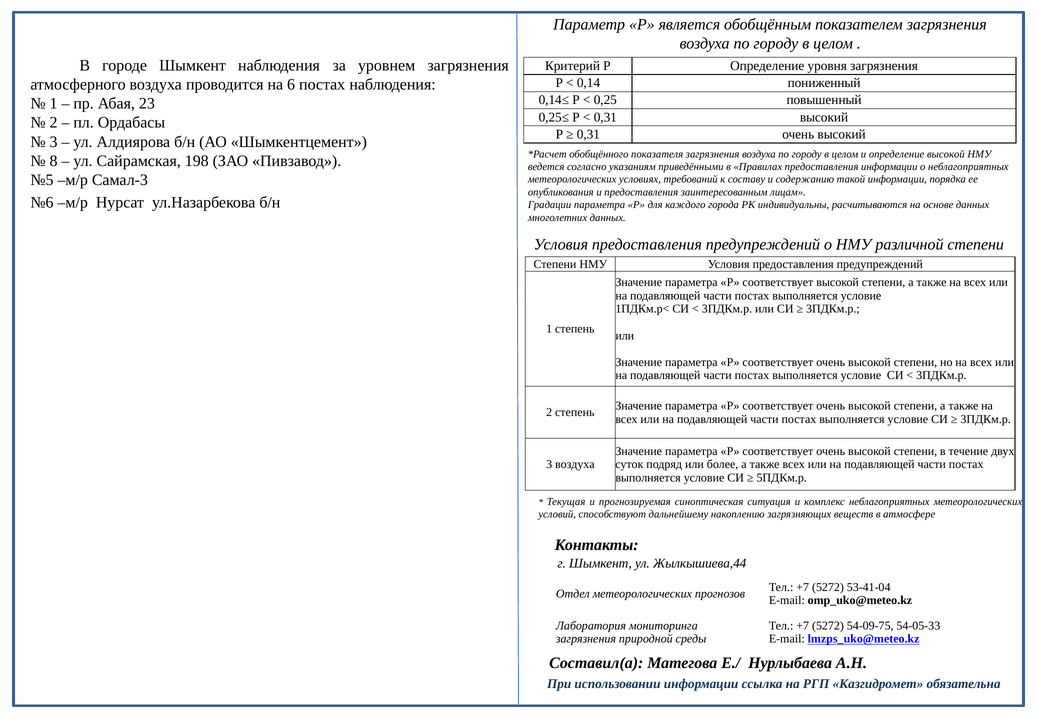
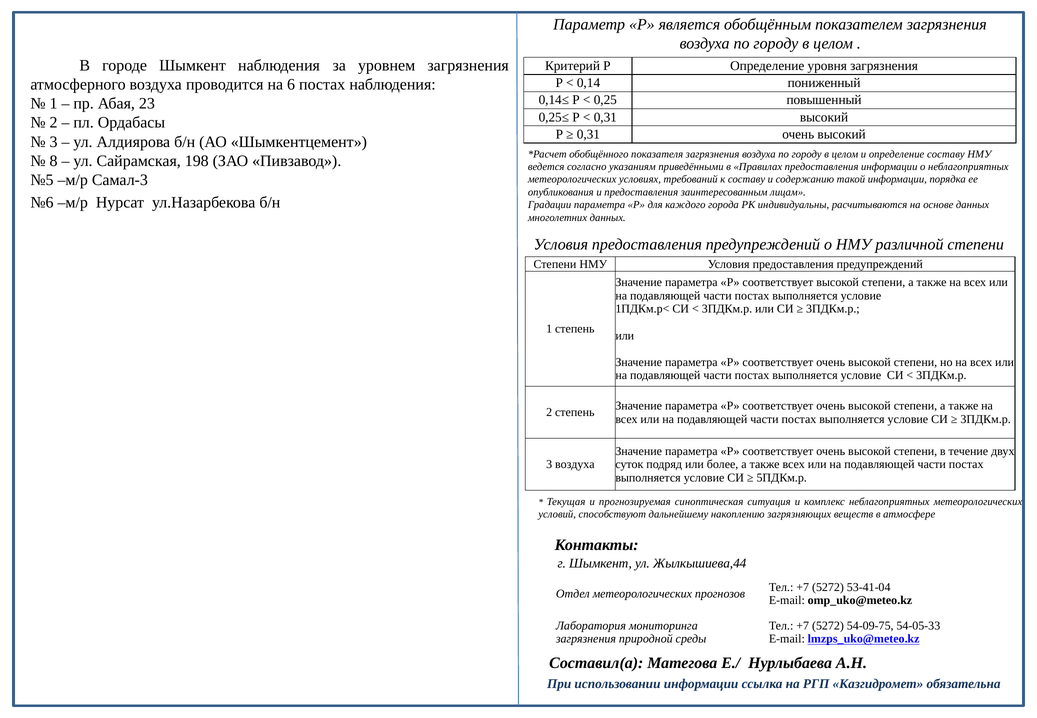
определение высокой: высокой -> составу
